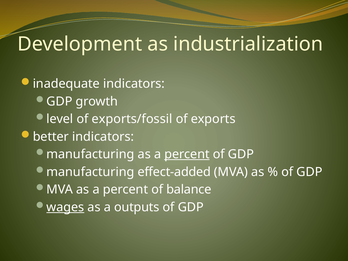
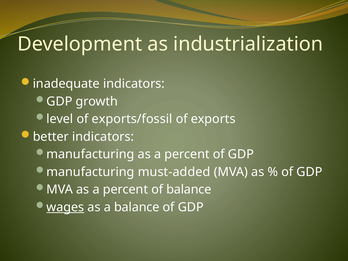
percent at (187, 154) underline: present -> none
effect-added: effect-added -> must-added
a outputs: outputs -> balance
